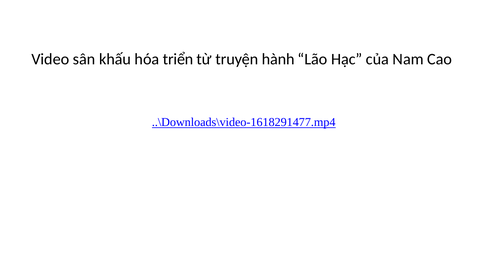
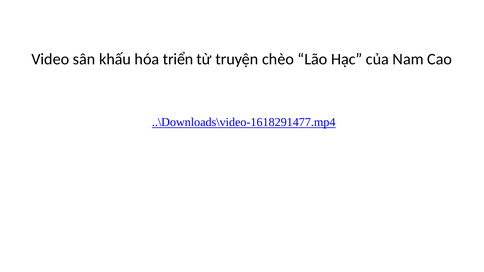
hành: hành -> chèo
